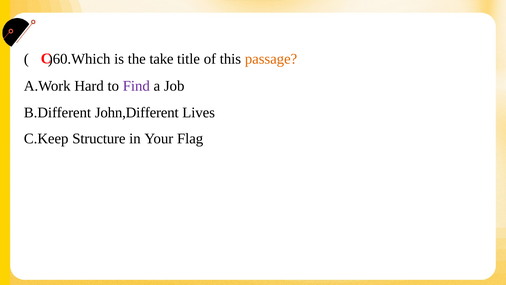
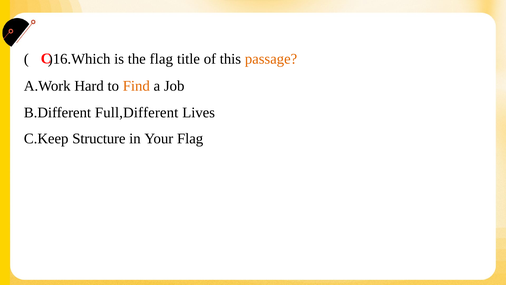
)60.Which: )60.Which -> )16.Which
the take: take -> flag
Find colour: purple -> orange
John,Different: John,Different -> Full,Different
